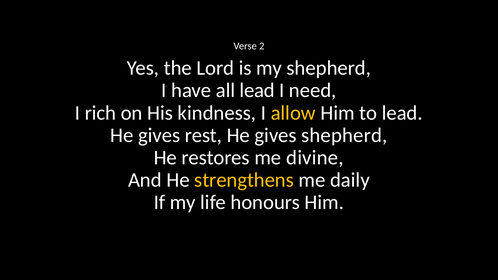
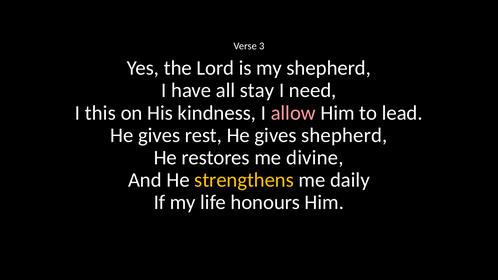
2: 2 -> 3
all lead: lead -> stay
rich: rich -> this
allow colour: yellow -> pink
